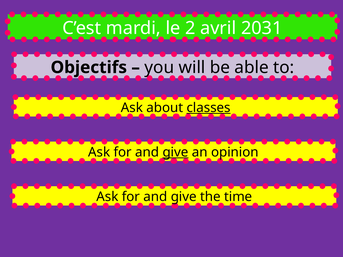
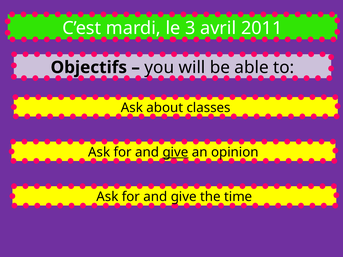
2: 2 -> 3
2031: 2031 -> 2011
classes underline: present -> none
